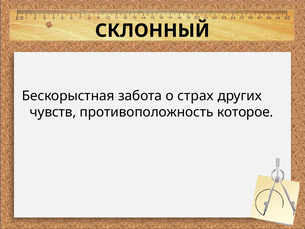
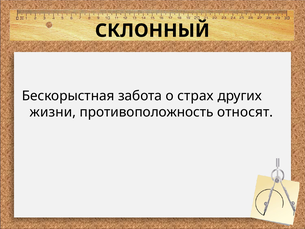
чувств: чувств -> жизни
которое: которое -> относят
